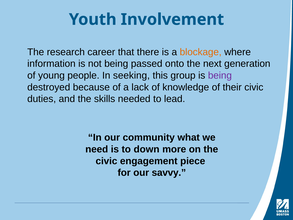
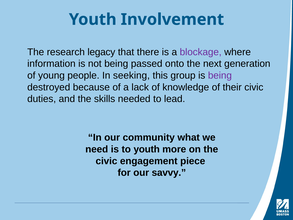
career: career -> legacy
blockage colour: orange -> purple
to down: down -> youth
